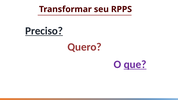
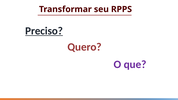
que underline: present -> none
